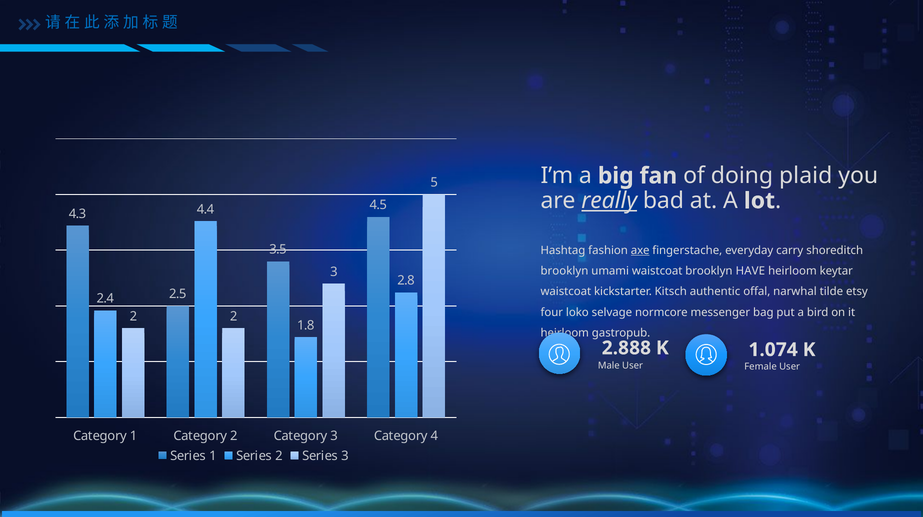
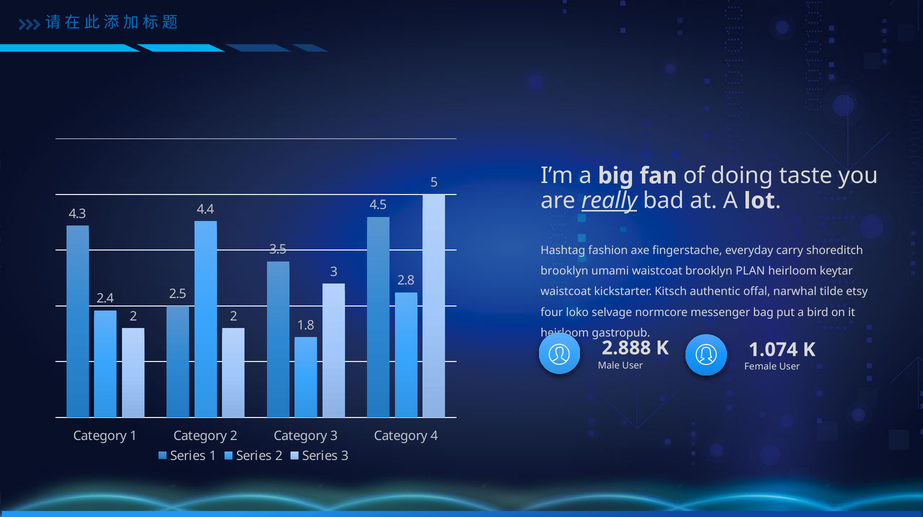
plaid: plaid -> taste
axe underline: present -> none
HAVE: HAVE -> PLAN
